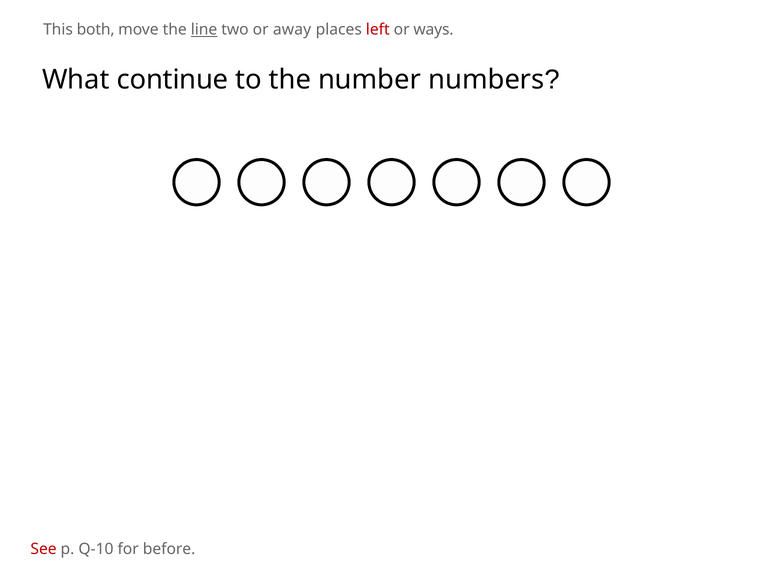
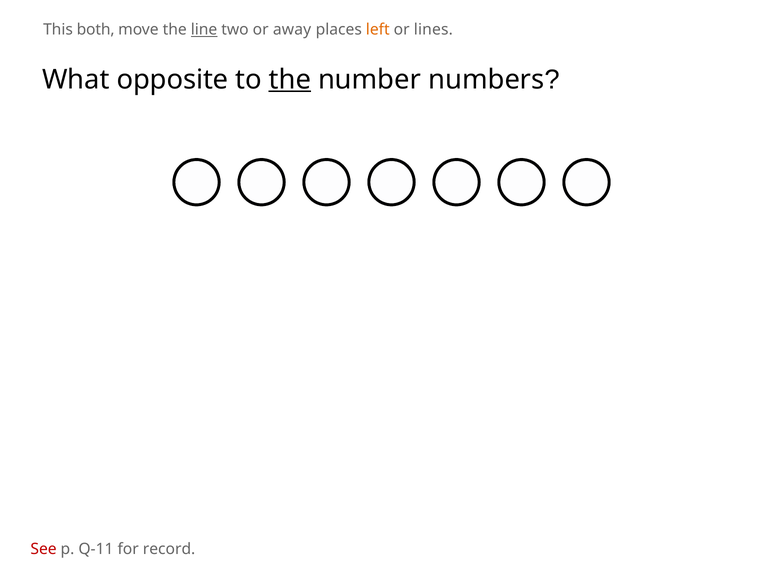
left colour: red -> orange
ways: ways -> lines
continue: continue -> opposite
the at (290, 80) underline: none -> present
Q-10: Q-10 -> Q-11
before: before -> record
